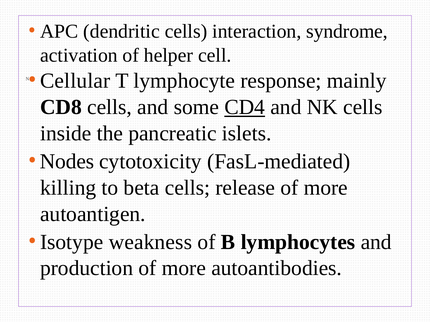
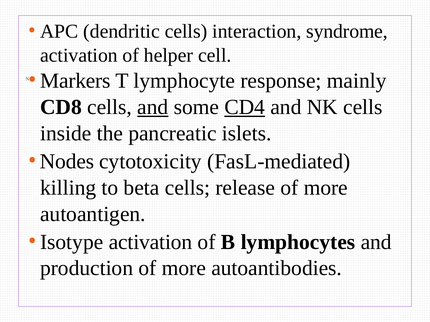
Cellular: Cellular -> Markers
and at (153, 107) underline: none -> present
Isotype weakness: weakness -> activation
